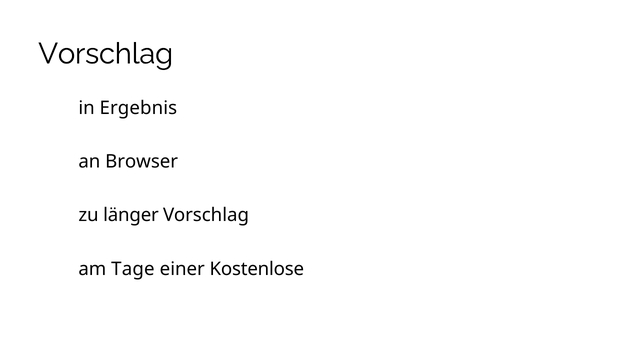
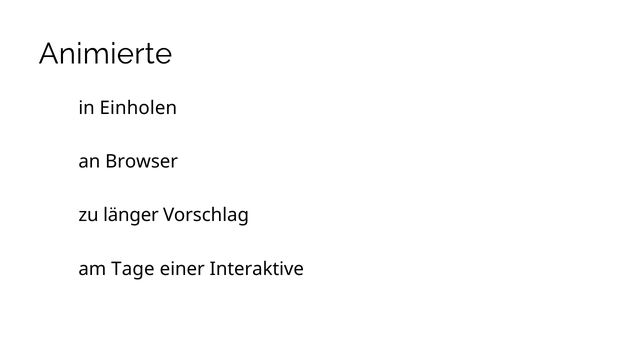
Vorschlag at (106, 54): Vorschlag -> Animierte
Ergebnis: Ergebnis -> Einholen
Kostenlose: Kostenlose -> Interaktive
